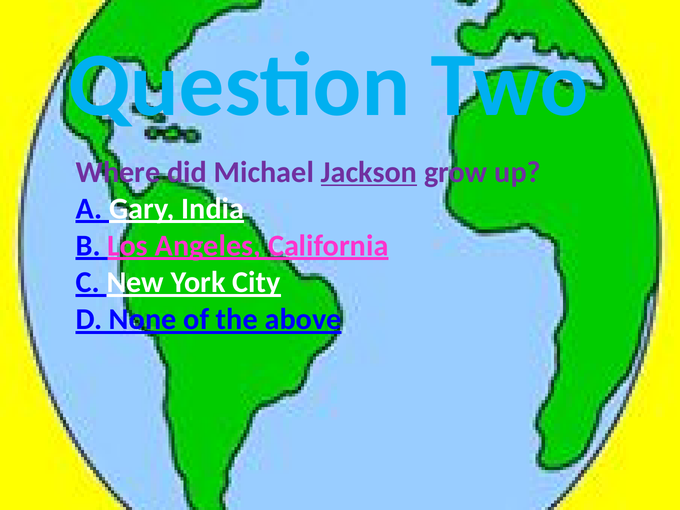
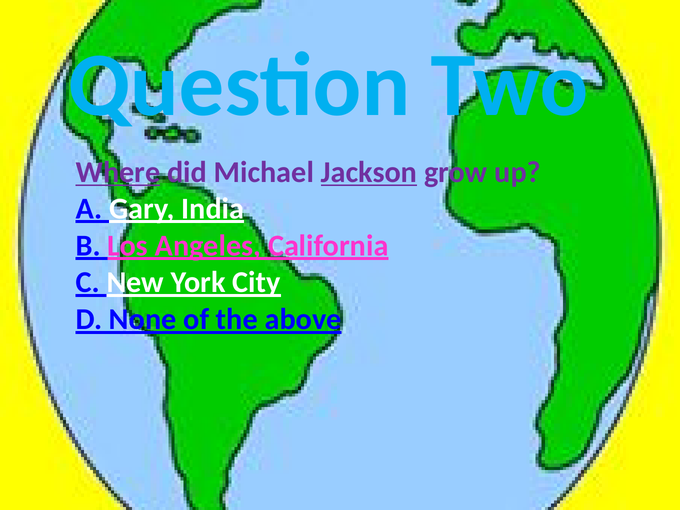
Where underline: none -> present
